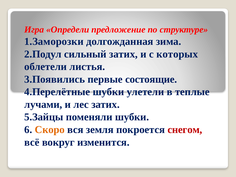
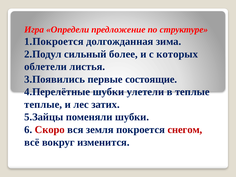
1.Заморозки: 1.Заморозки -> 1.Покроется
сильный затих: затих -> более
лучами at (43, 104): лучами -> теплые
Скоро colour: orange -> red
